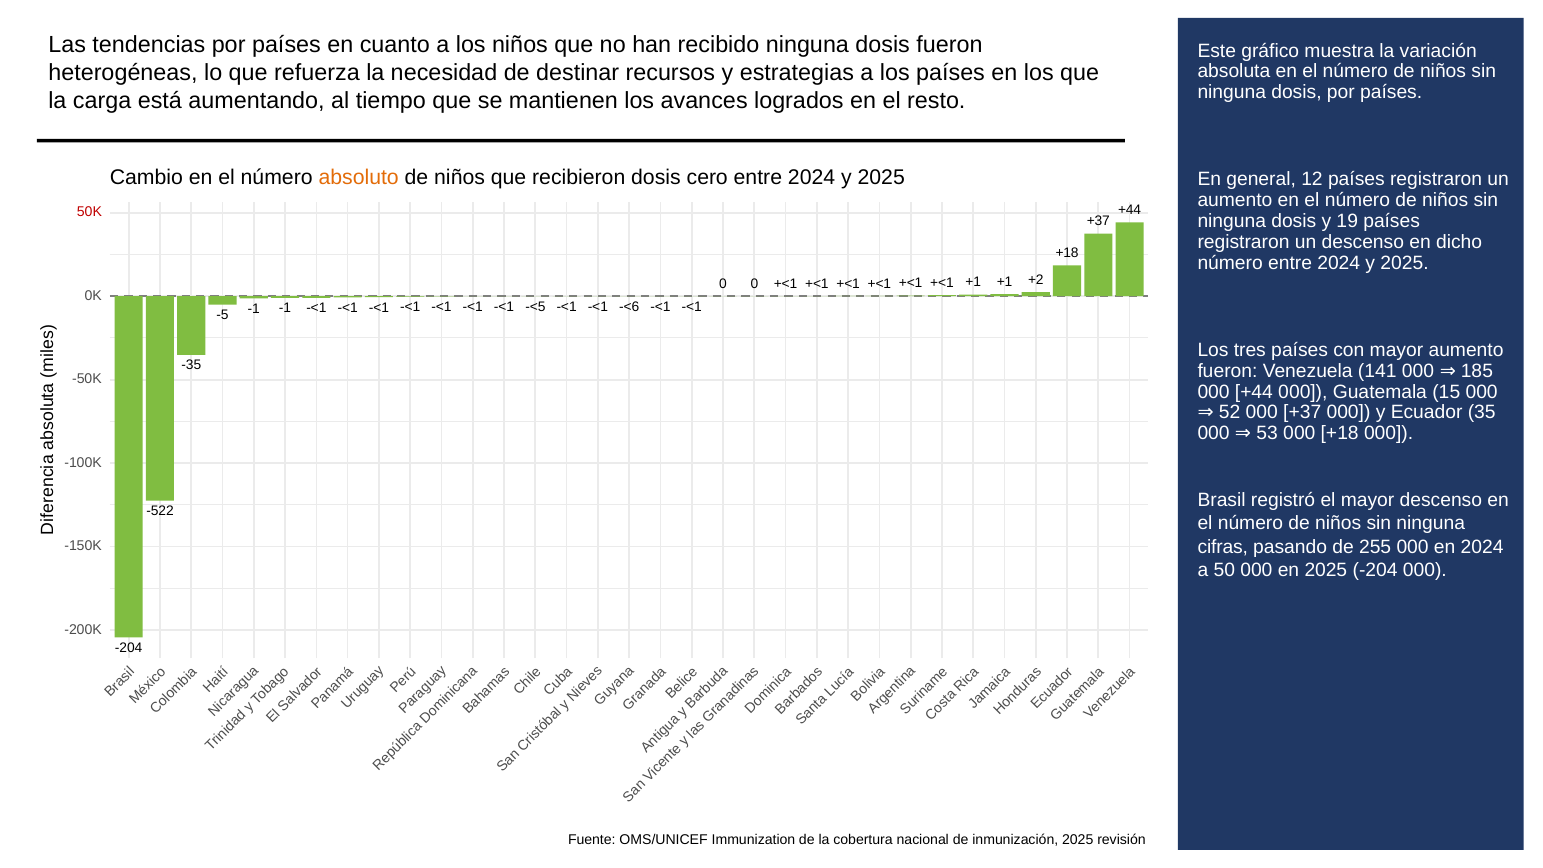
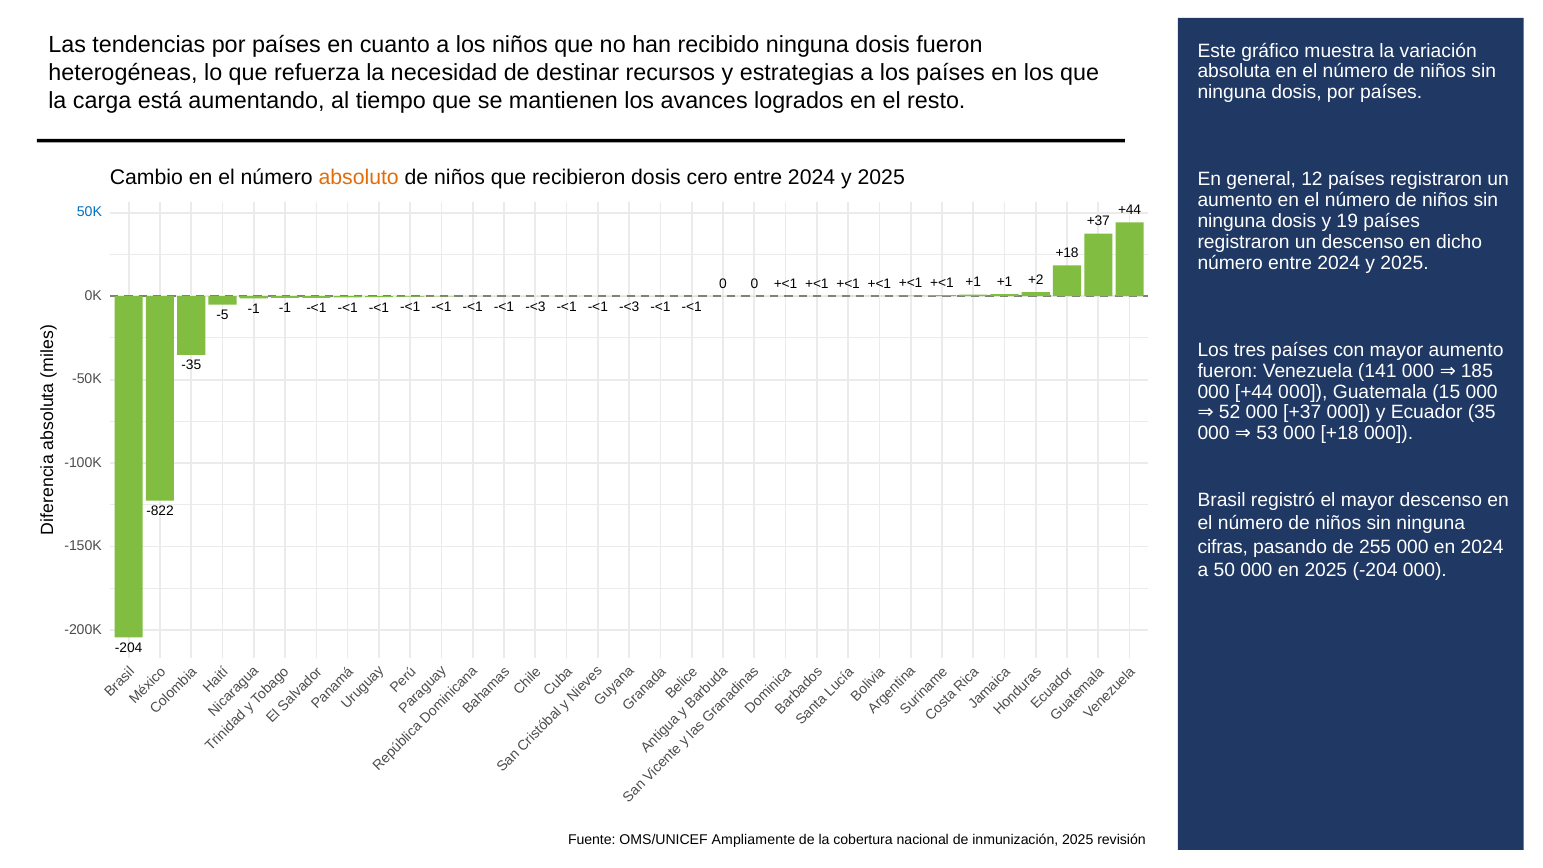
50K colour: red -> blue
-<1 -<1 -<1 -<5: -<5 -> -<3
-<6 at (629, 306): -<6 -> -<3
-522: -522 -> -822
Immunization: Immunization -> Ampliamente
